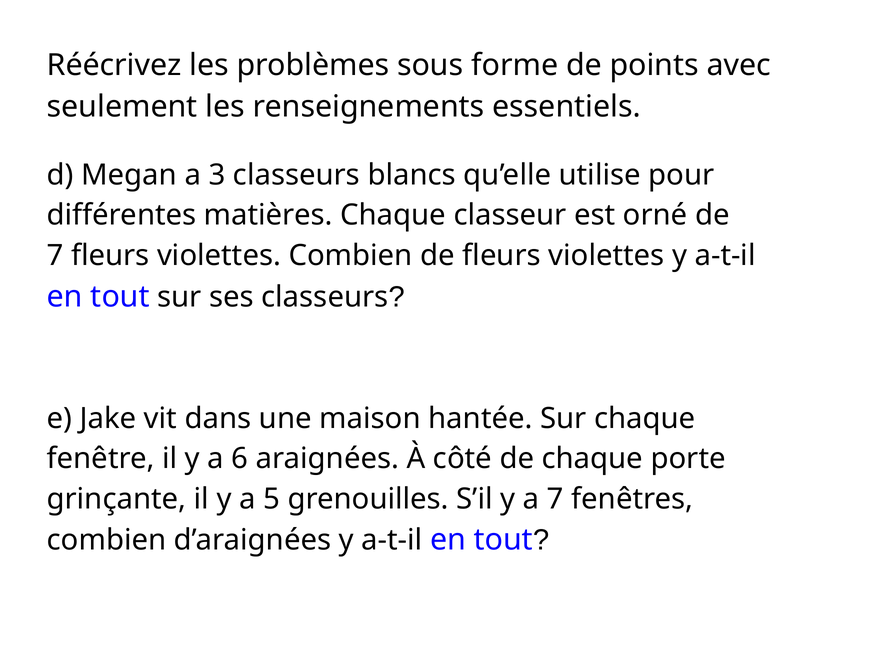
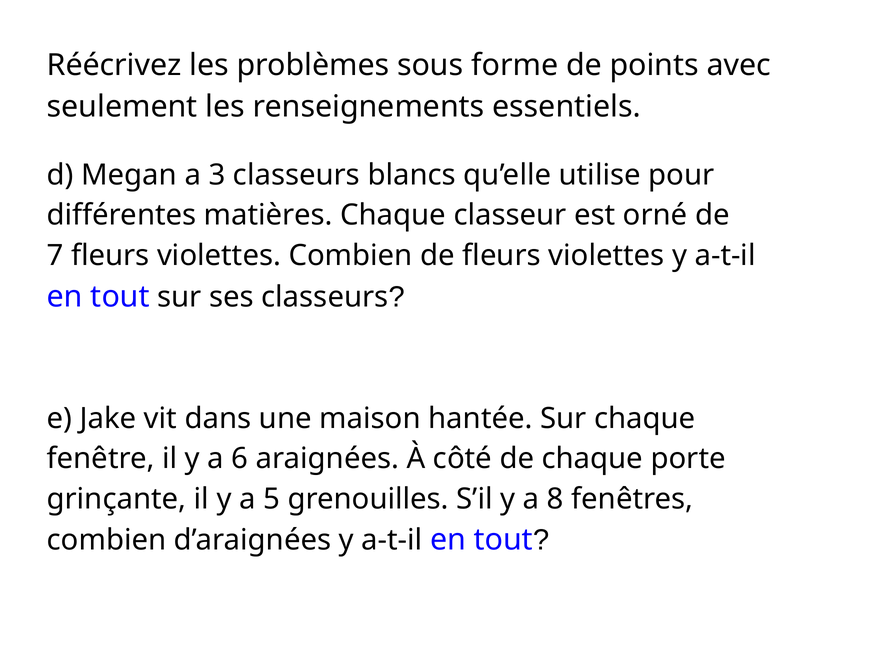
a 7: 7 -> 8
